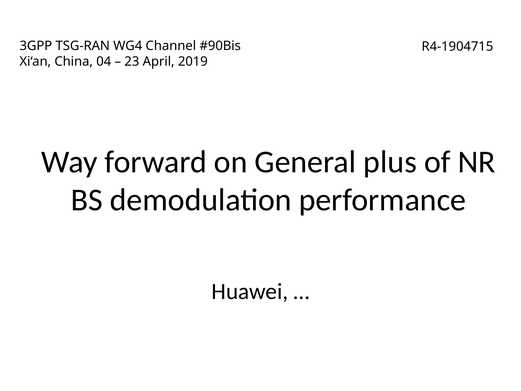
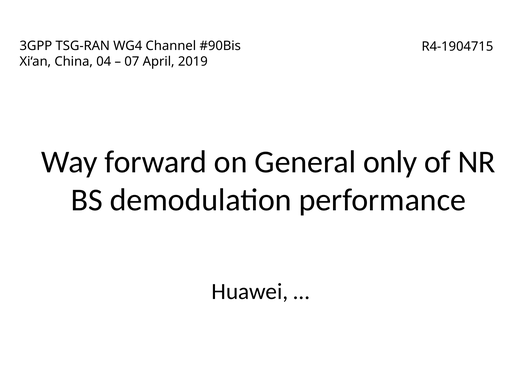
23: 23 -> 07
plus: plus -> only
